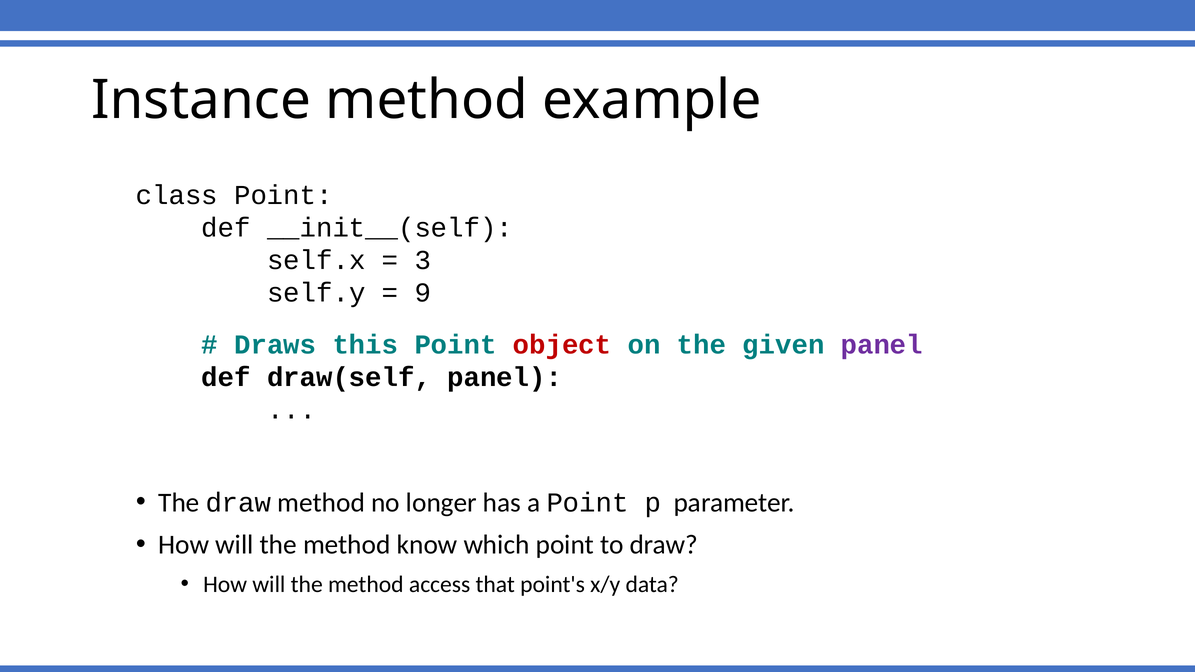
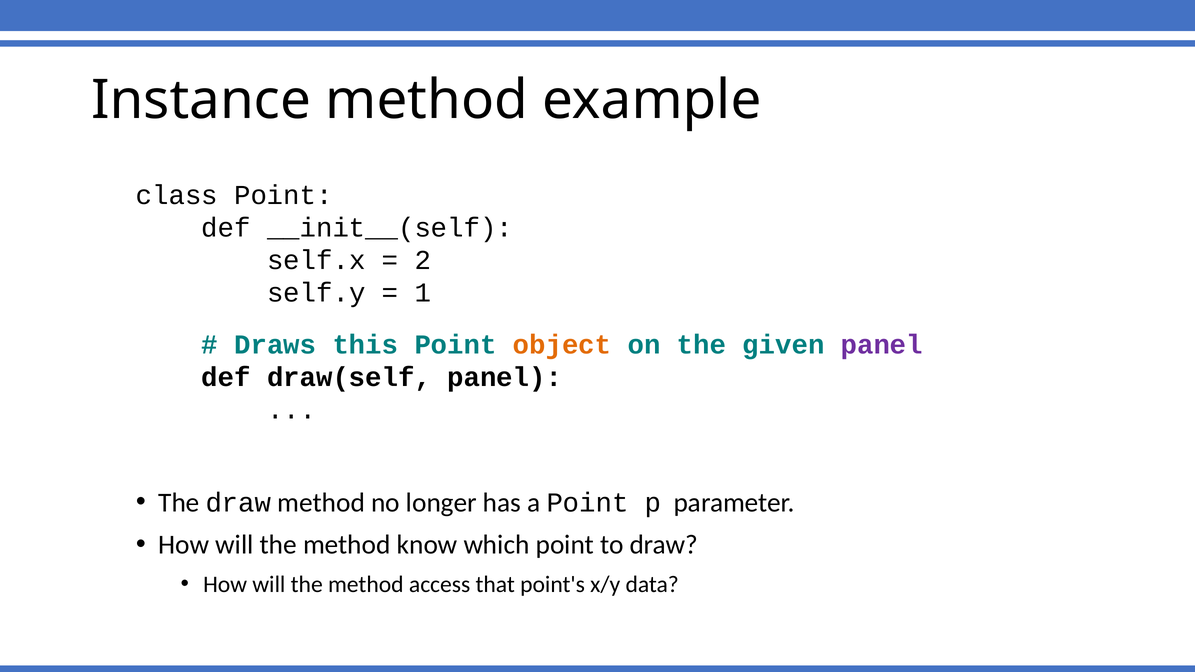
3: 3 -> 2
9: 9 -> 1
object colour: red -> orange
